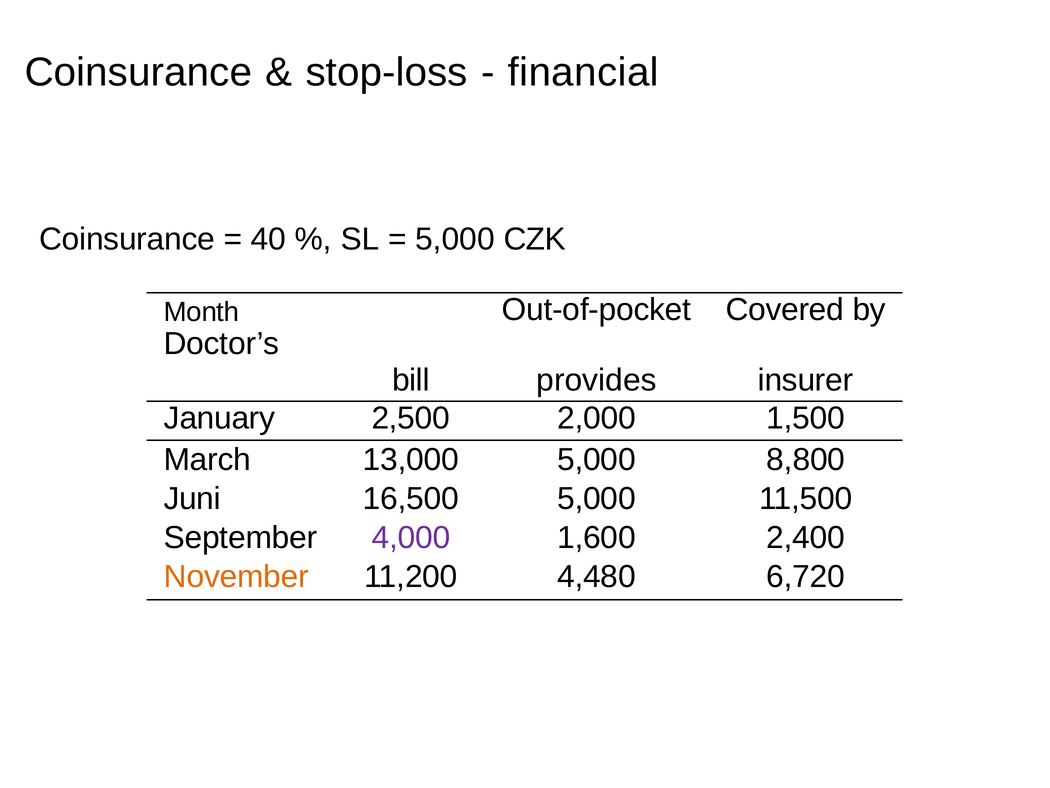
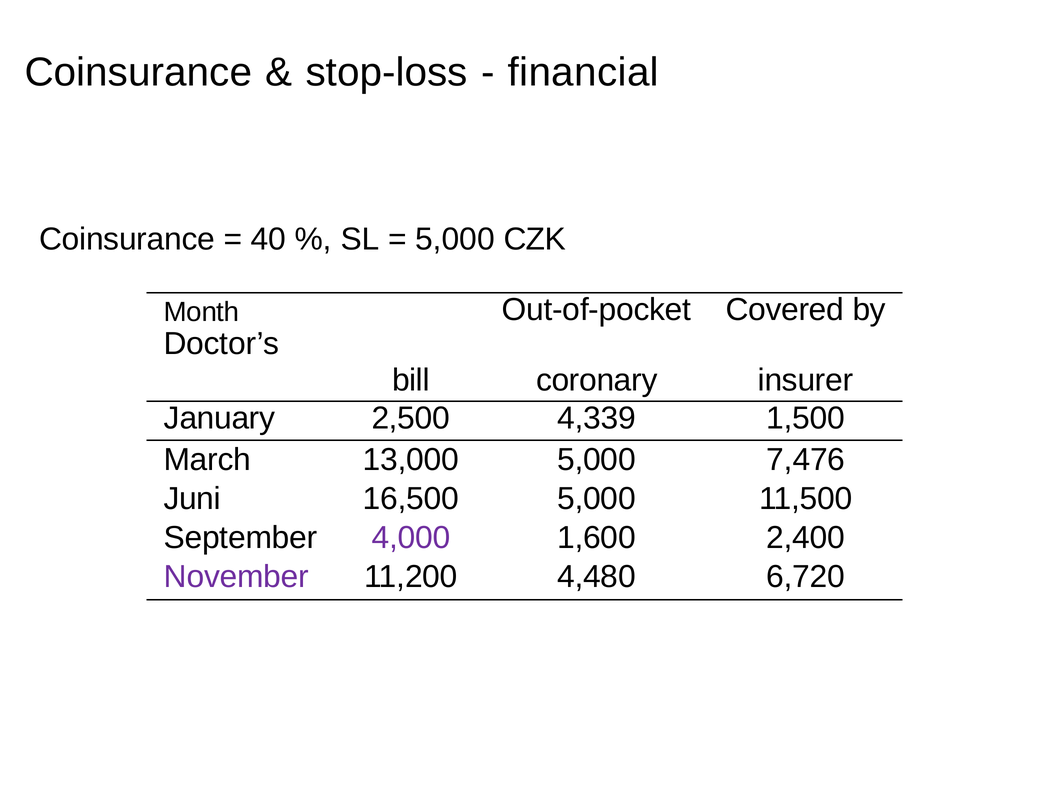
provides: provides -> coronary
2,000: 2,000 -> 4,339
8,800: 8,800 -> 7,476
November colour: orange -> purple
